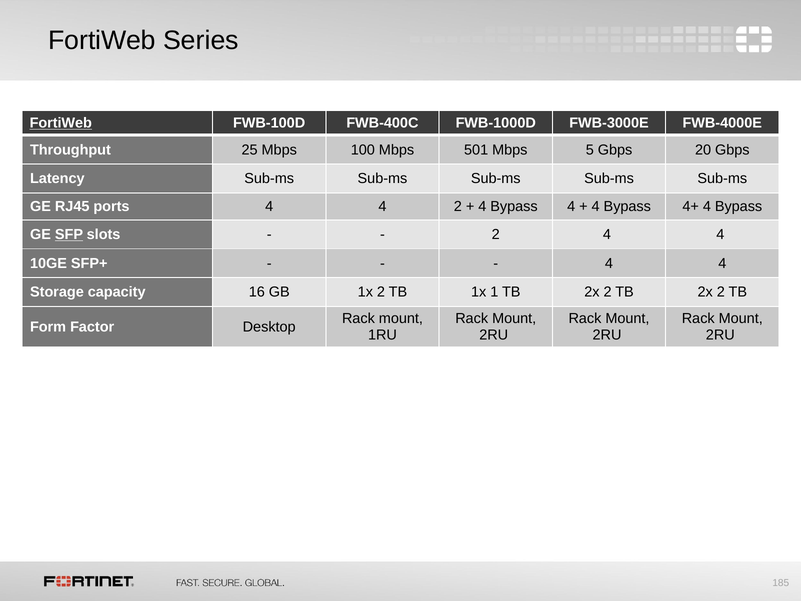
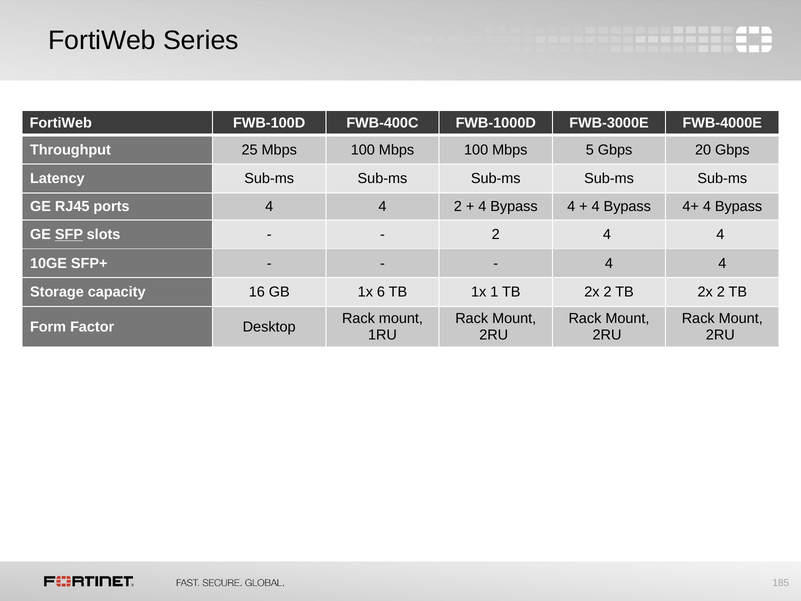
FortiWeb at (61, 123) underline: present -> none
100 Mbps 501: 501 -> 100
1x 2: 2 -> 6
